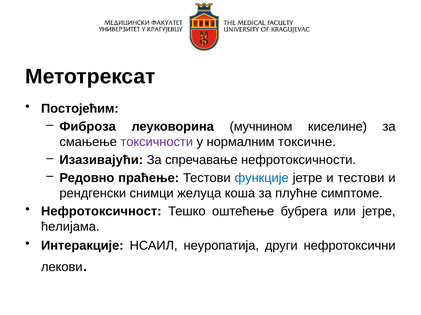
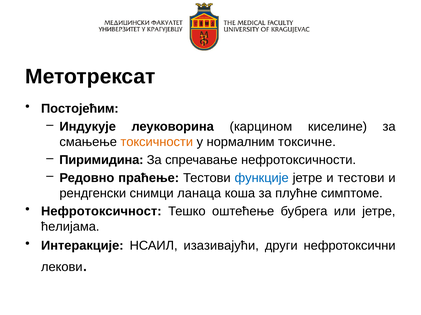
Фиброза: Фиброза -> Индукује
мучнином: мучнином -> карцином
токсичности colour: purple -> orange
Изазивајући: Изазивајући -> Пиримидина
желуца: желуца -> ланаца
неуропатија: неуропатија -> изазивајући
